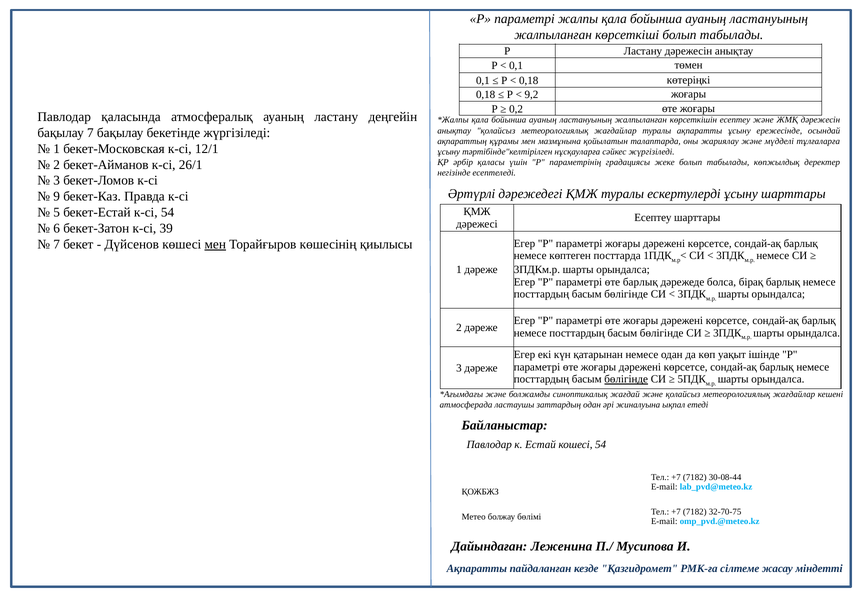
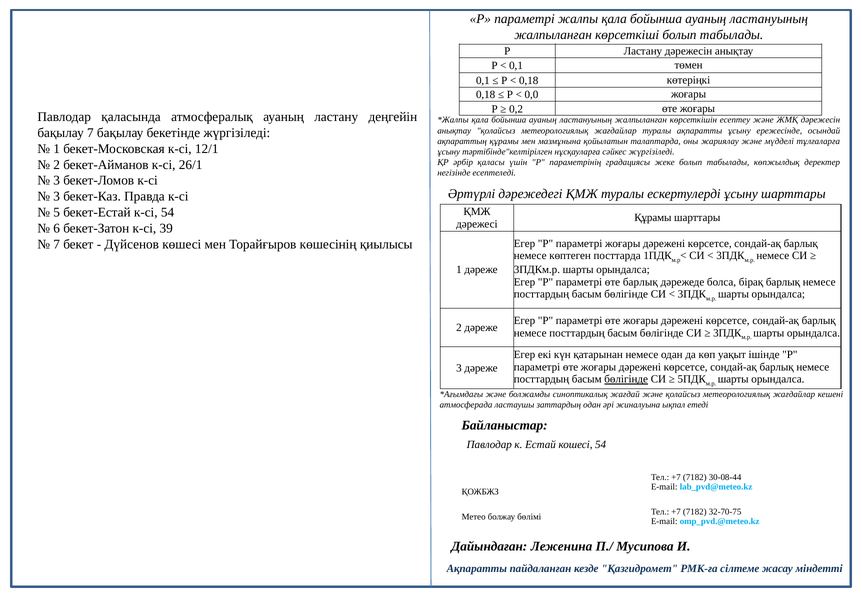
9,2: 9,2 -> 0,0
9 at (57, 196): 9 -> 3
Есептеу at (653, 218): Есептеу -> Құрамы
мен at (215, 244) underline: present -> none
